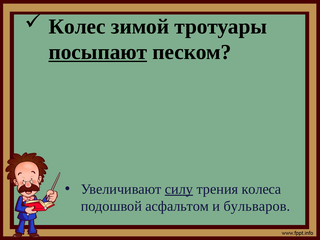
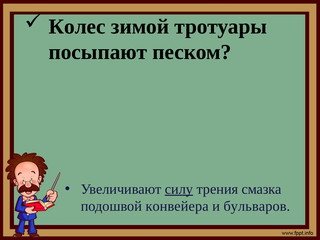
посыпают underline: present -> none
колеса: колеса -> смазка
асфальтом: асфальтом -> конвейера
